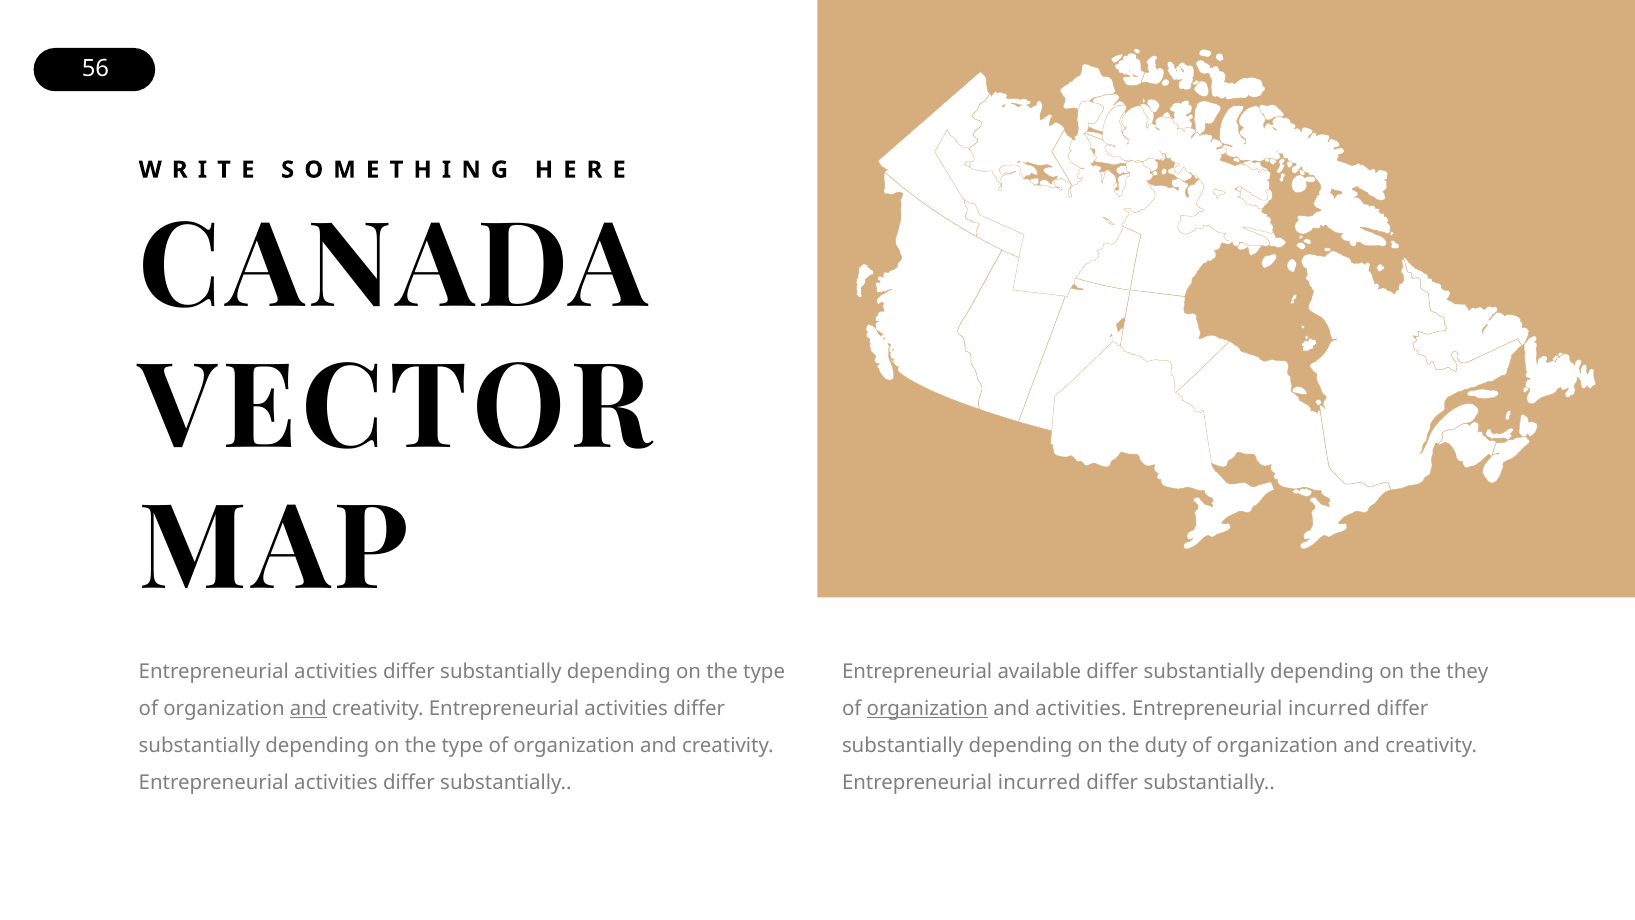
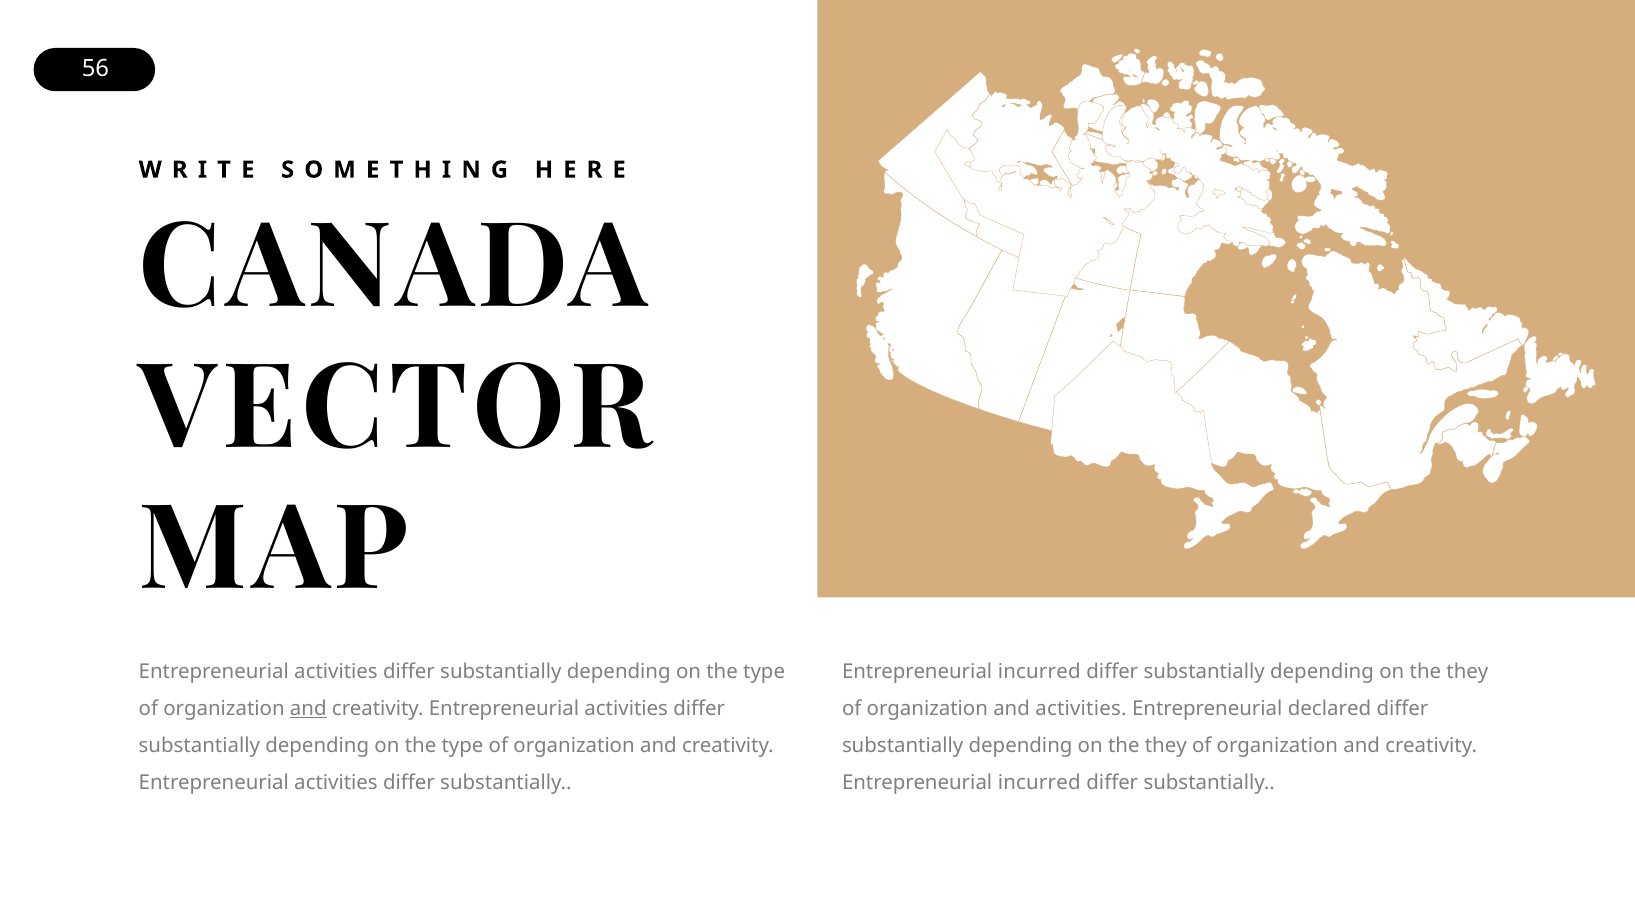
available at (1039, 672): available -> incurred
organization at (927, 709) underline: present -> none
incurred at (1329, 709): incurred -> declared
duty at (1166, 745): duty -> they
